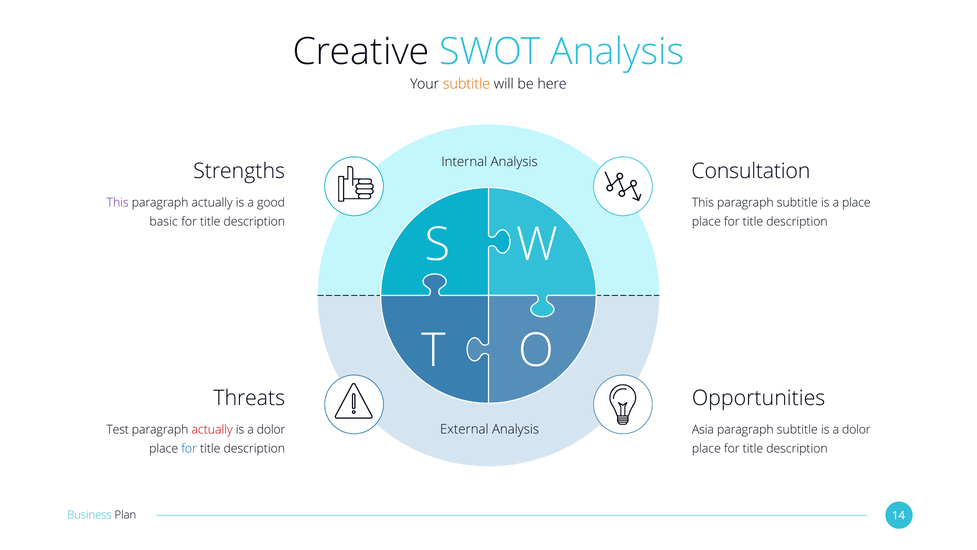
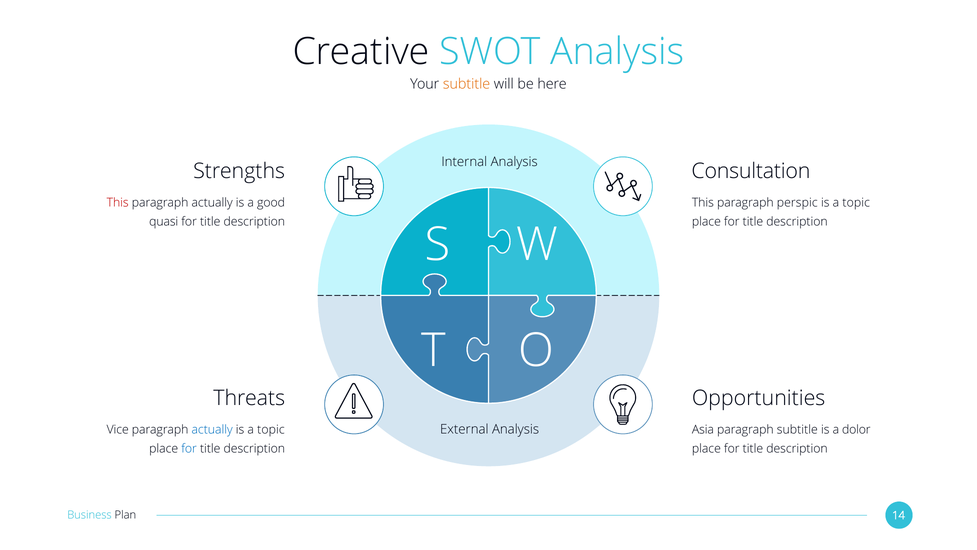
This at (118, 203) colour: purple -> red
This paragraph subtitle: subtitle -> perspic
place at (856, 203): place -> topic
basic: basic -> quasi
Test: Test -> Vice
actually at (212, 429) colour: red -> blue
dolor at (271, 429): dolor -> topic
